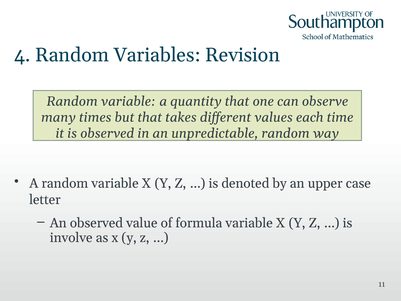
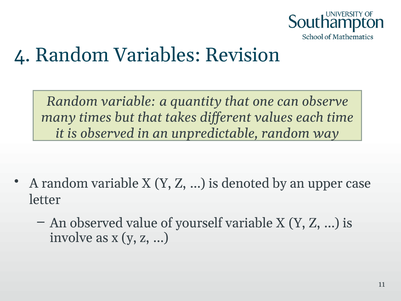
formula: formula -> yourself
